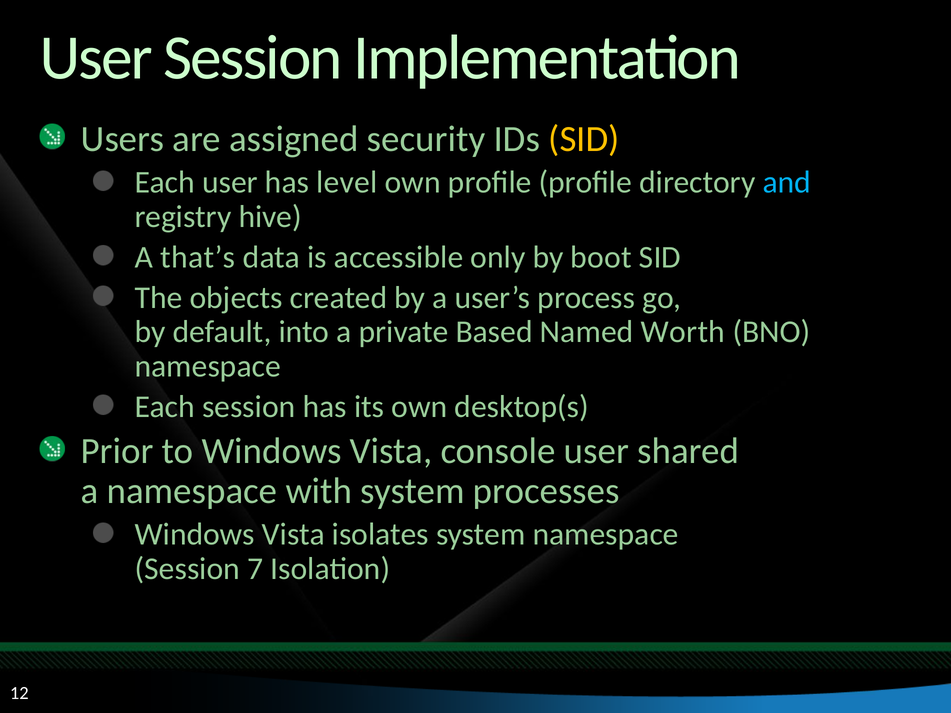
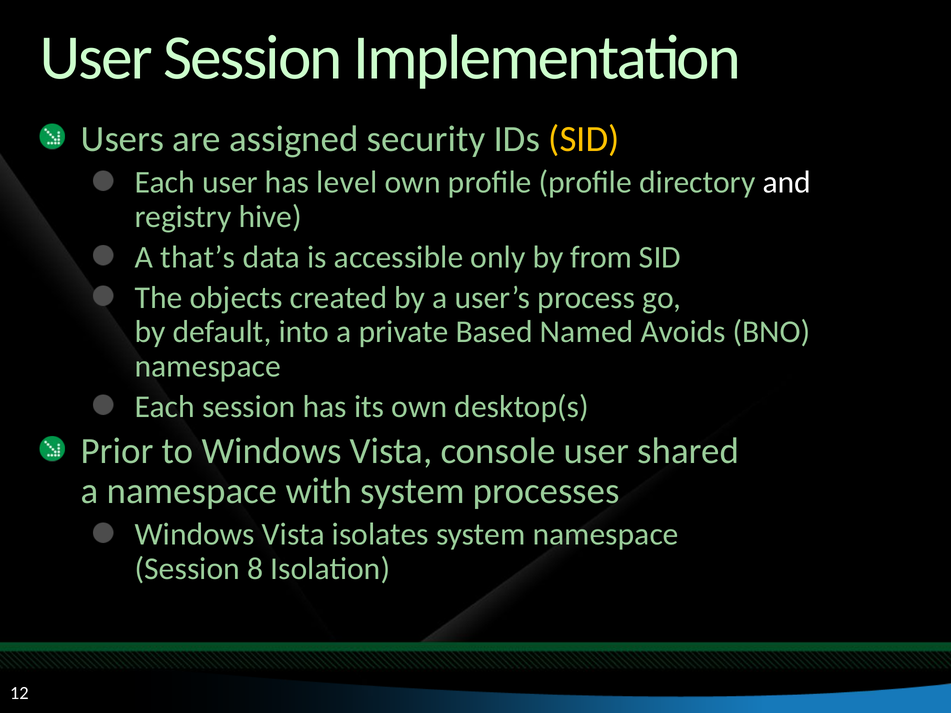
and colour: light blue -> white
boot: boot -> from
Worth: Worth -> Avoids
7: 7 -> 8
